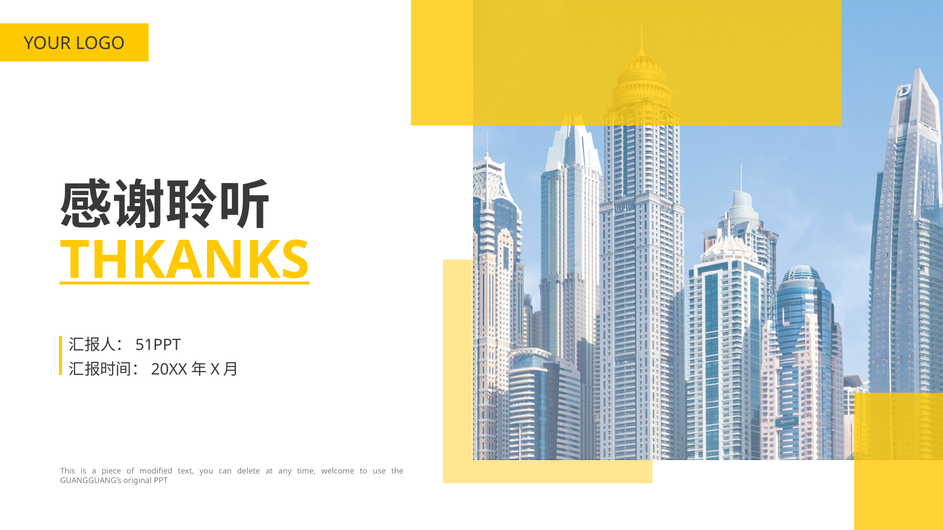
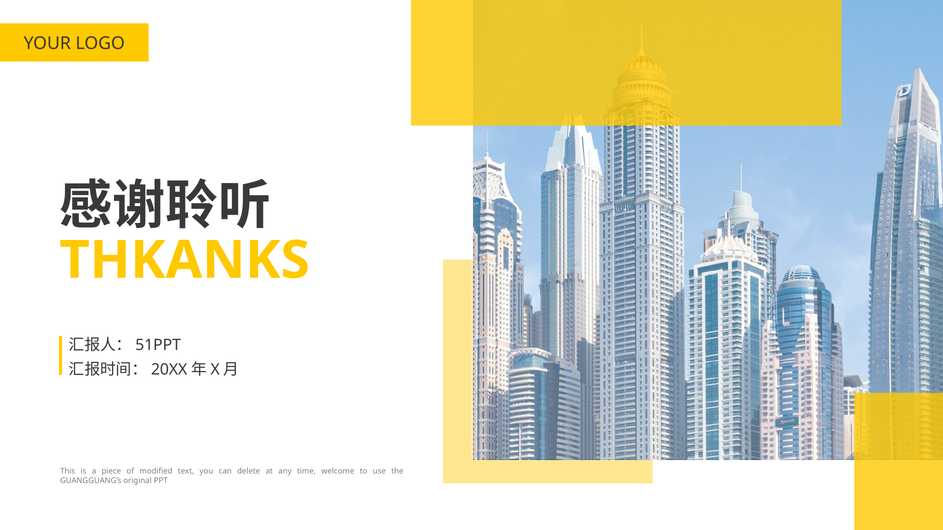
THKANKS underline: present -> none
